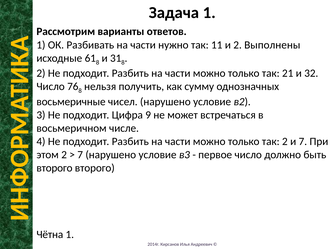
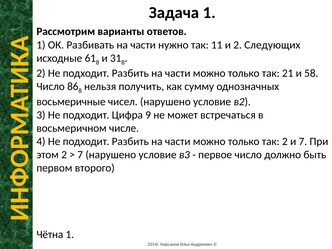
Выполнены: Выполнены -> Следующих
32: 32 -> 58
76: 76 -> 86
второго at (54, 168): второго -> первом
